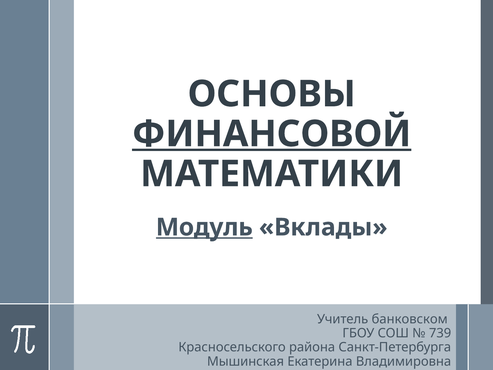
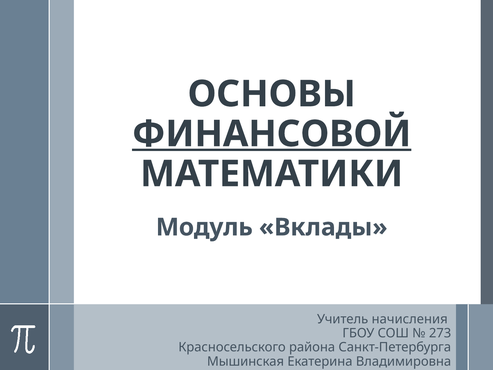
Модуль underline: present -> none
банковском: банковском -> начисления
739: 739 -> 273
